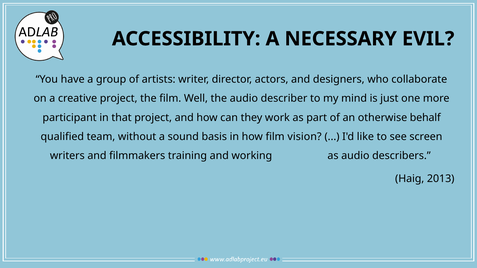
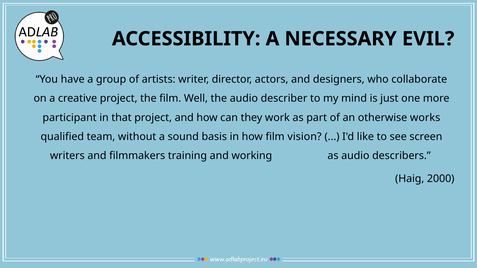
behalf: behalf -> works
2013: 2013 -> 2000
